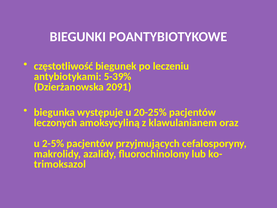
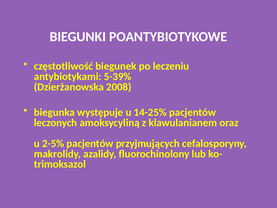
2091: 2091 -> 2008
20-25%: 20-25% -> 14-25%
